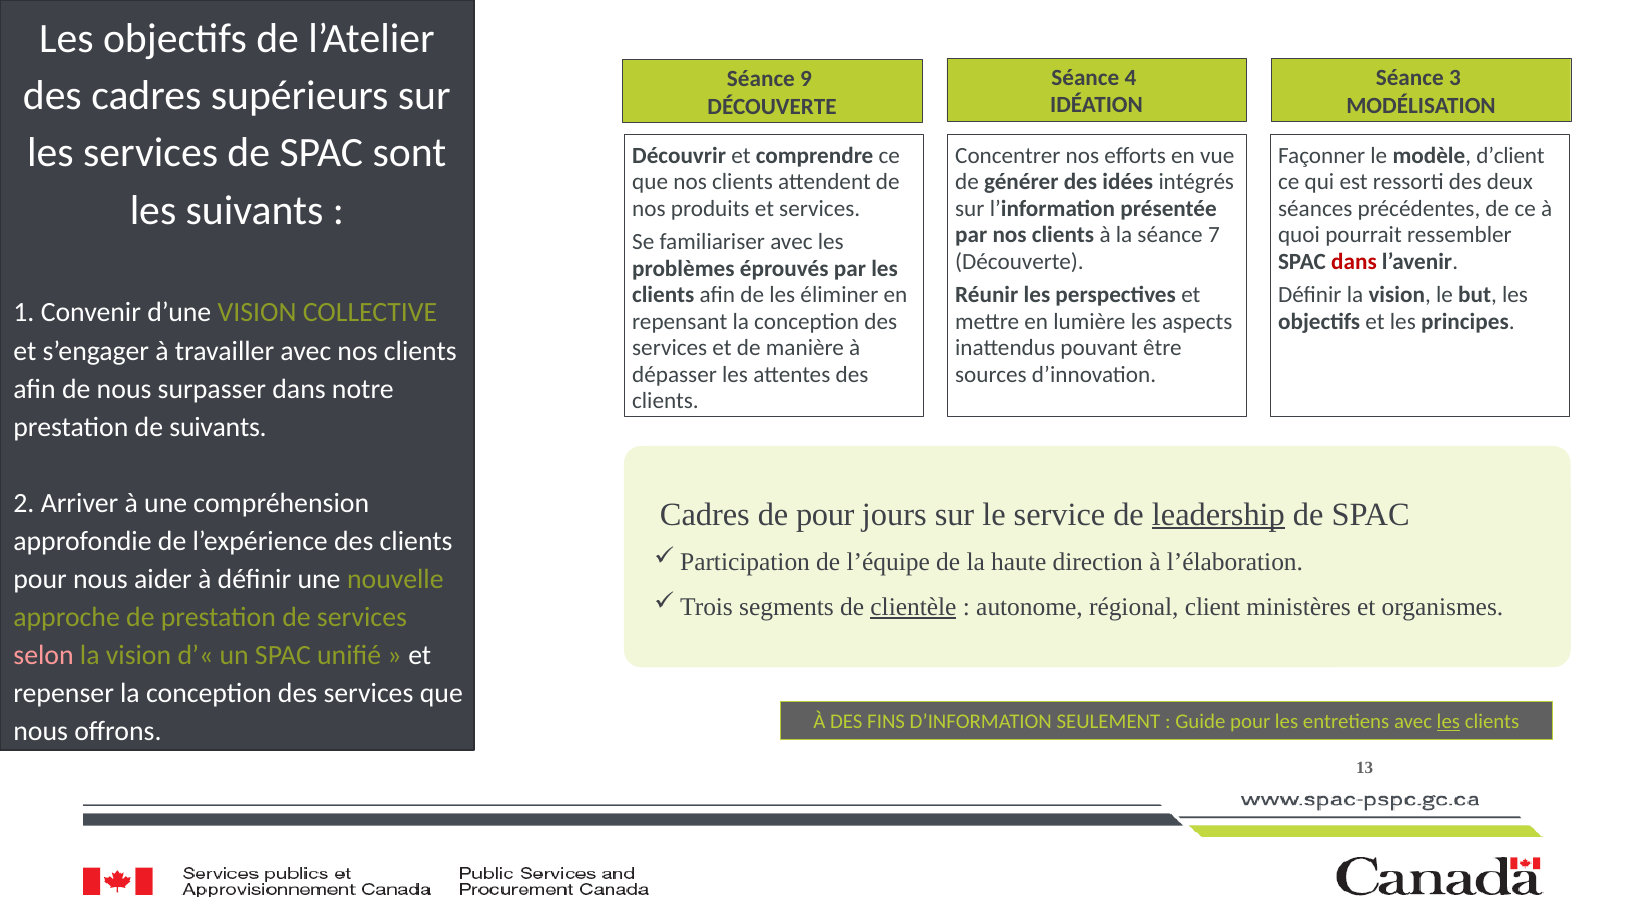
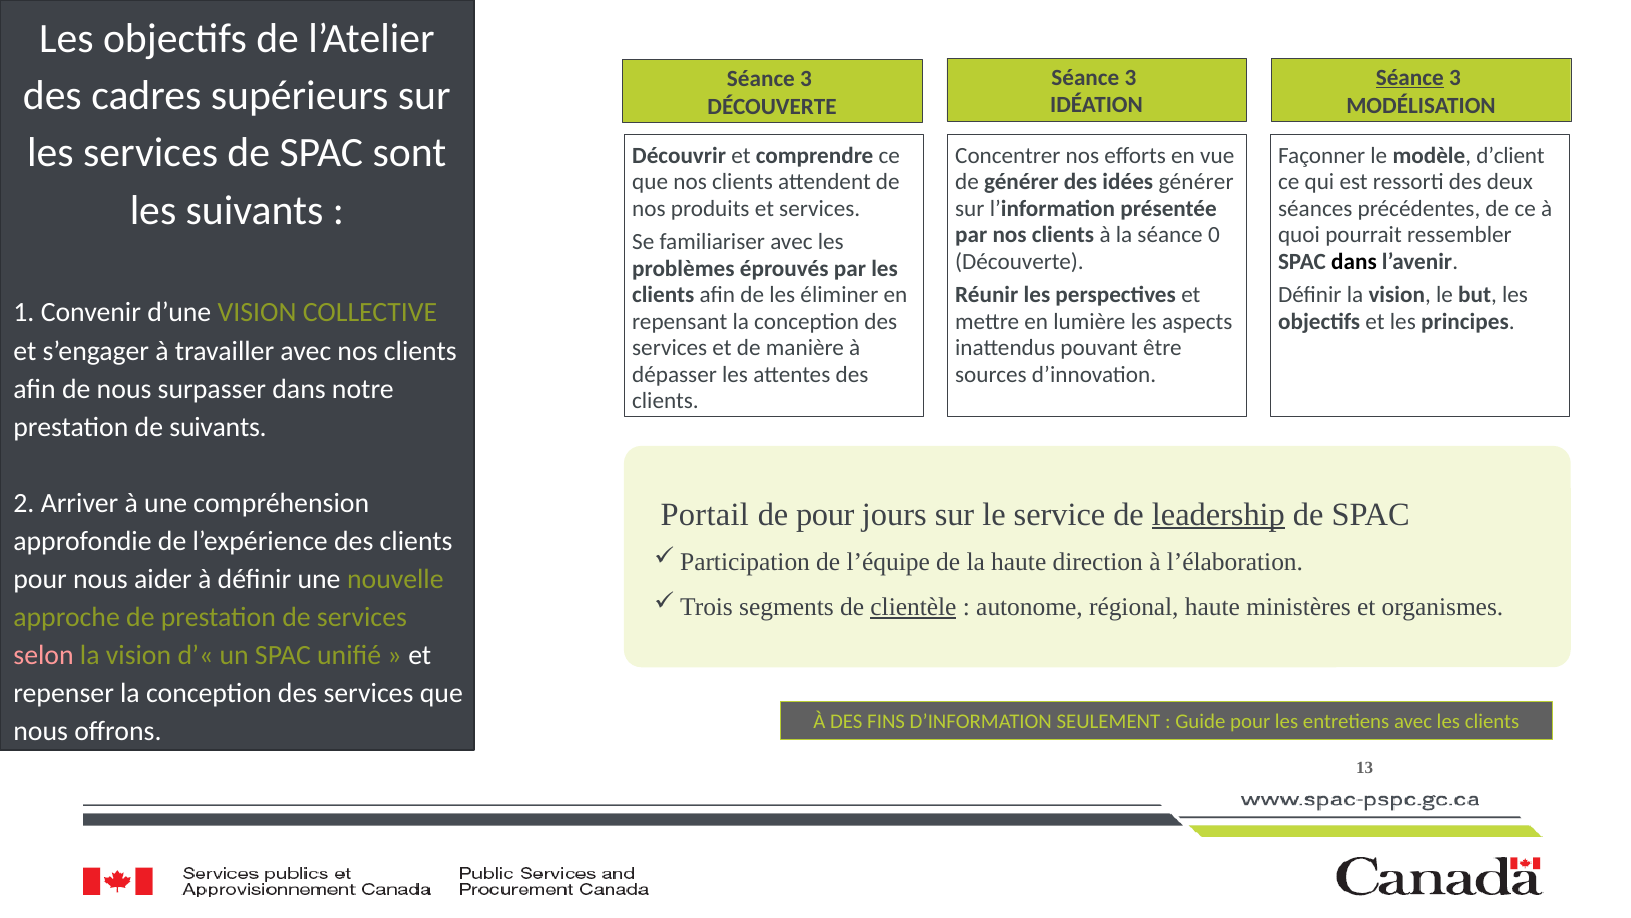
4 at (1130, 77): 4 -> 3
Séance at (1410, 78) underline: none -> present
9 at (806, 79): 9 -> 3
idées intégrés: intégrés -> générer
7: 7 -> 0
dans at (1354, 261) colour: red -> black
Cadres at (705, 514): Cadres -> Portail
régional client: client -> haute
les at (1448, 721) underline: present -> none
